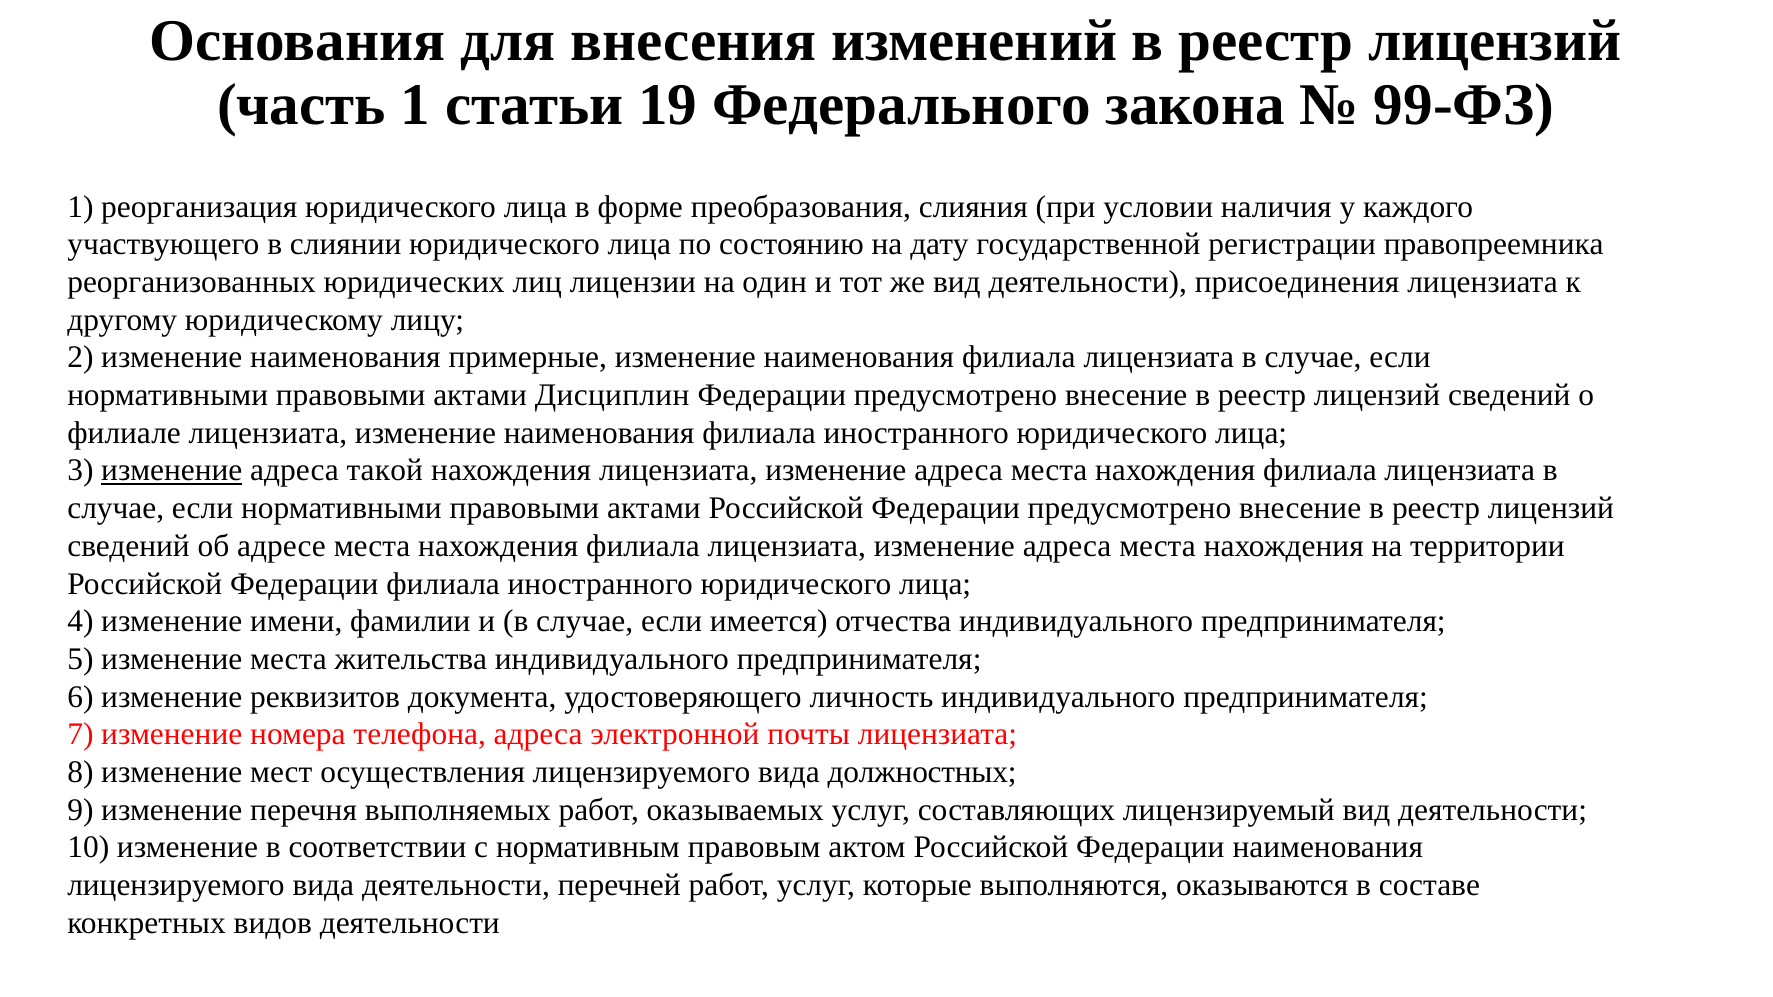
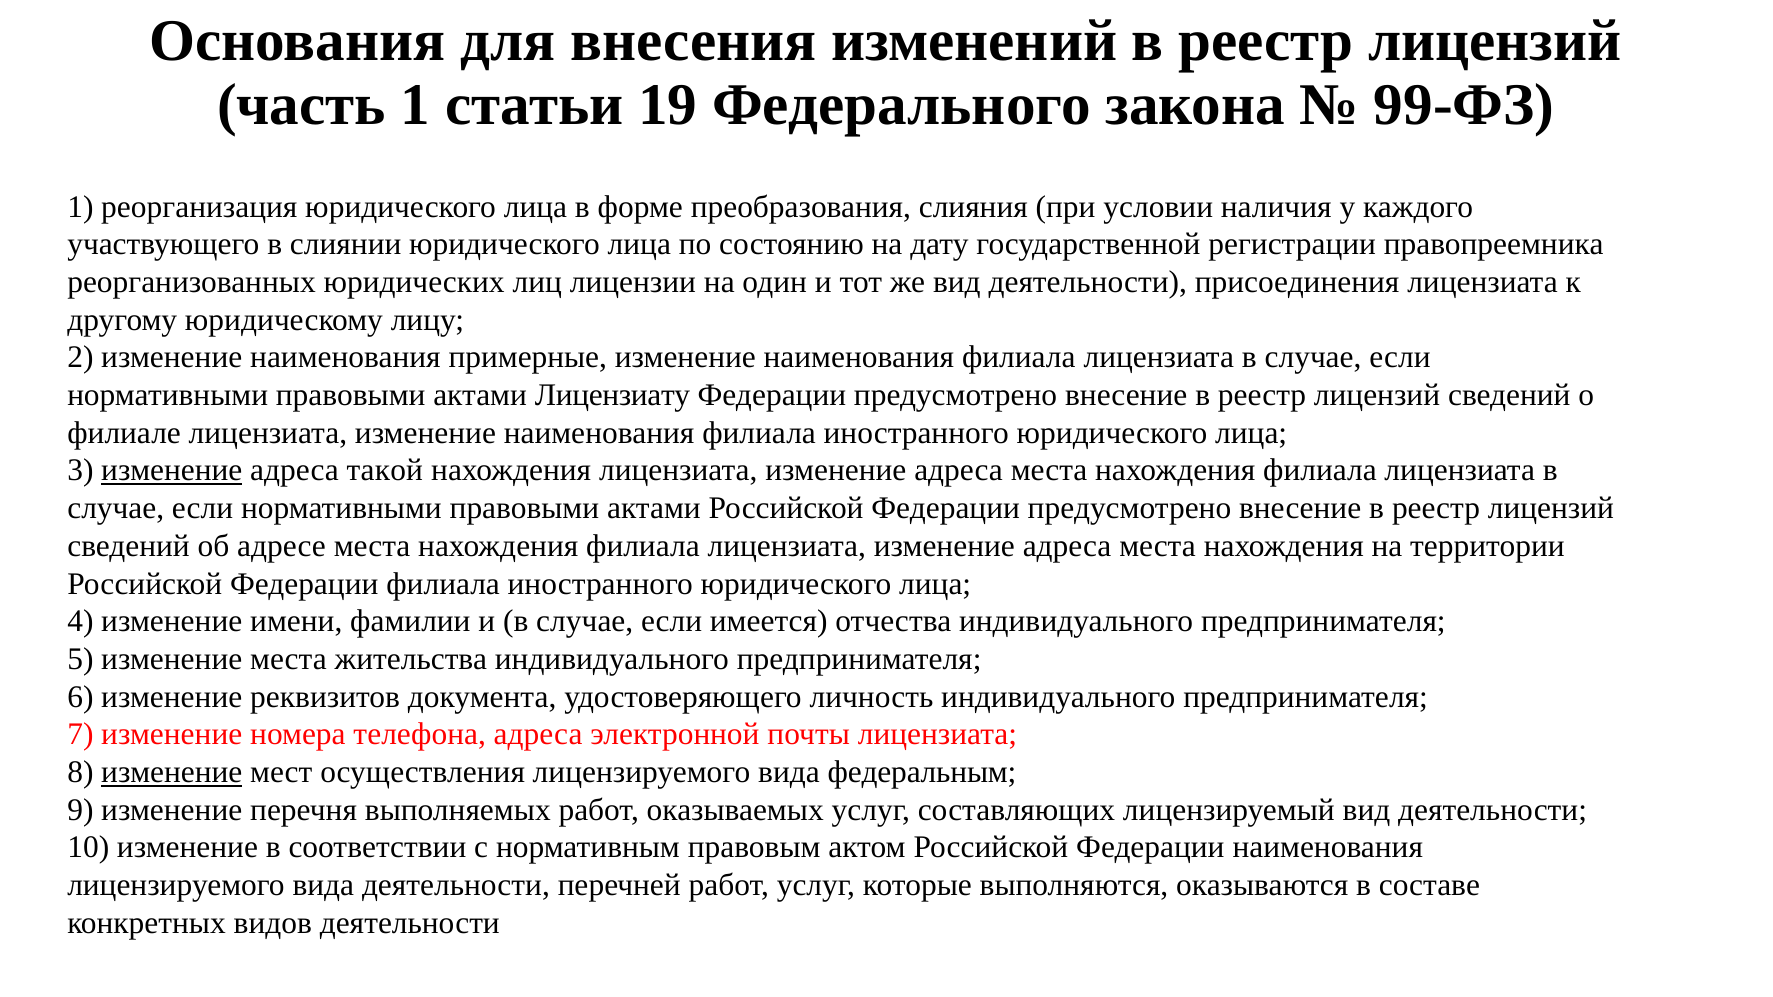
Дисциплин: Дисциплин -> Лицензиату
изменение at (172, 772) underline: none -> present
должностных: должностных -> федеральным
